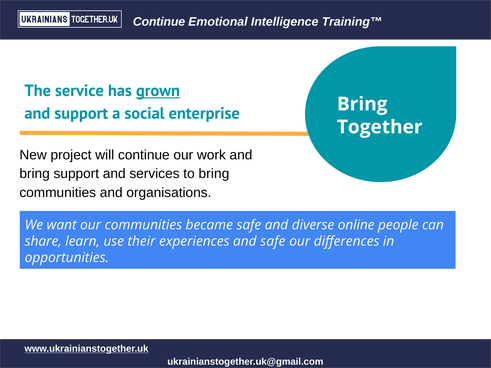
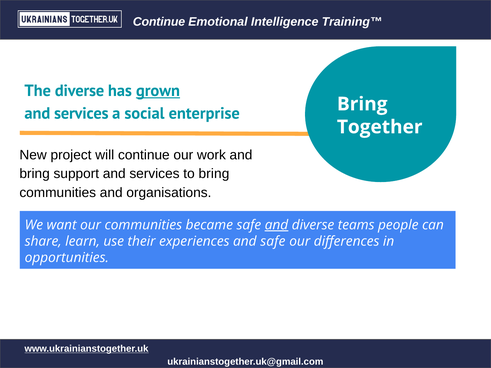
The service: service -> diverse
support at (81, 113): support -> services
and at (276, 225) underline: none -> present
online: online -> teams
